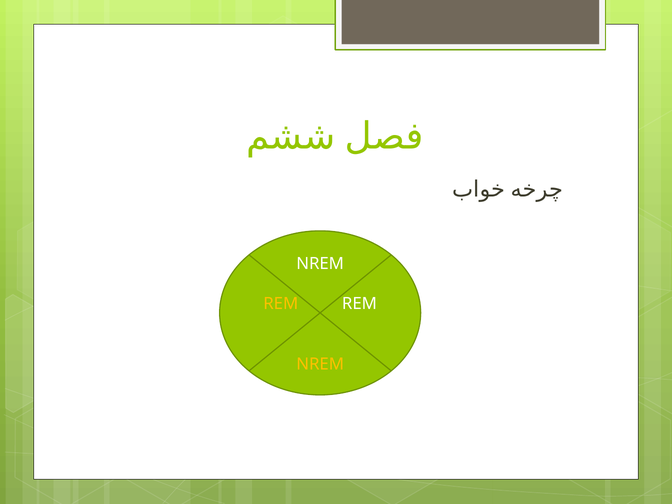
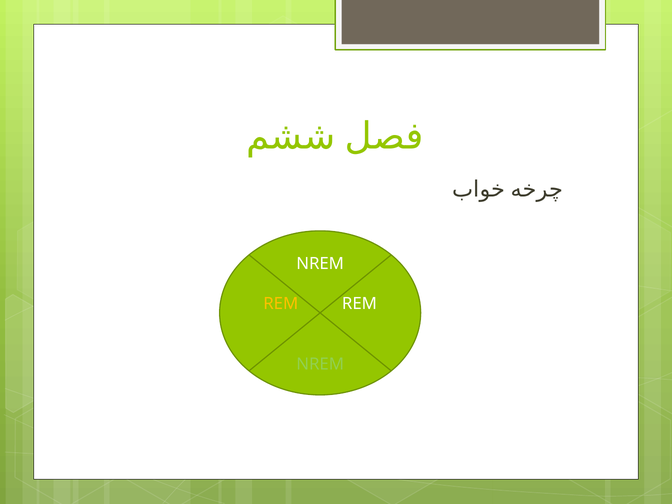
NREM at (320, 364) colour: yellow -> light green
